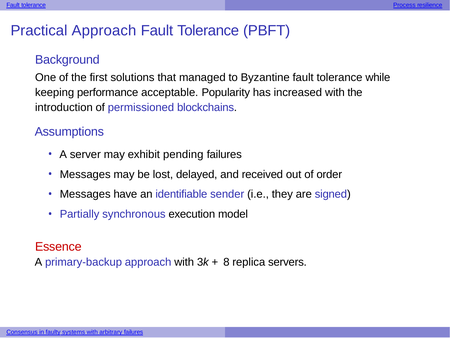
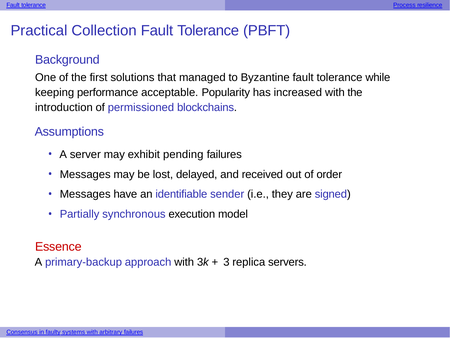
Practical Approach: Approach -> Collection
8: 8 -> 3
